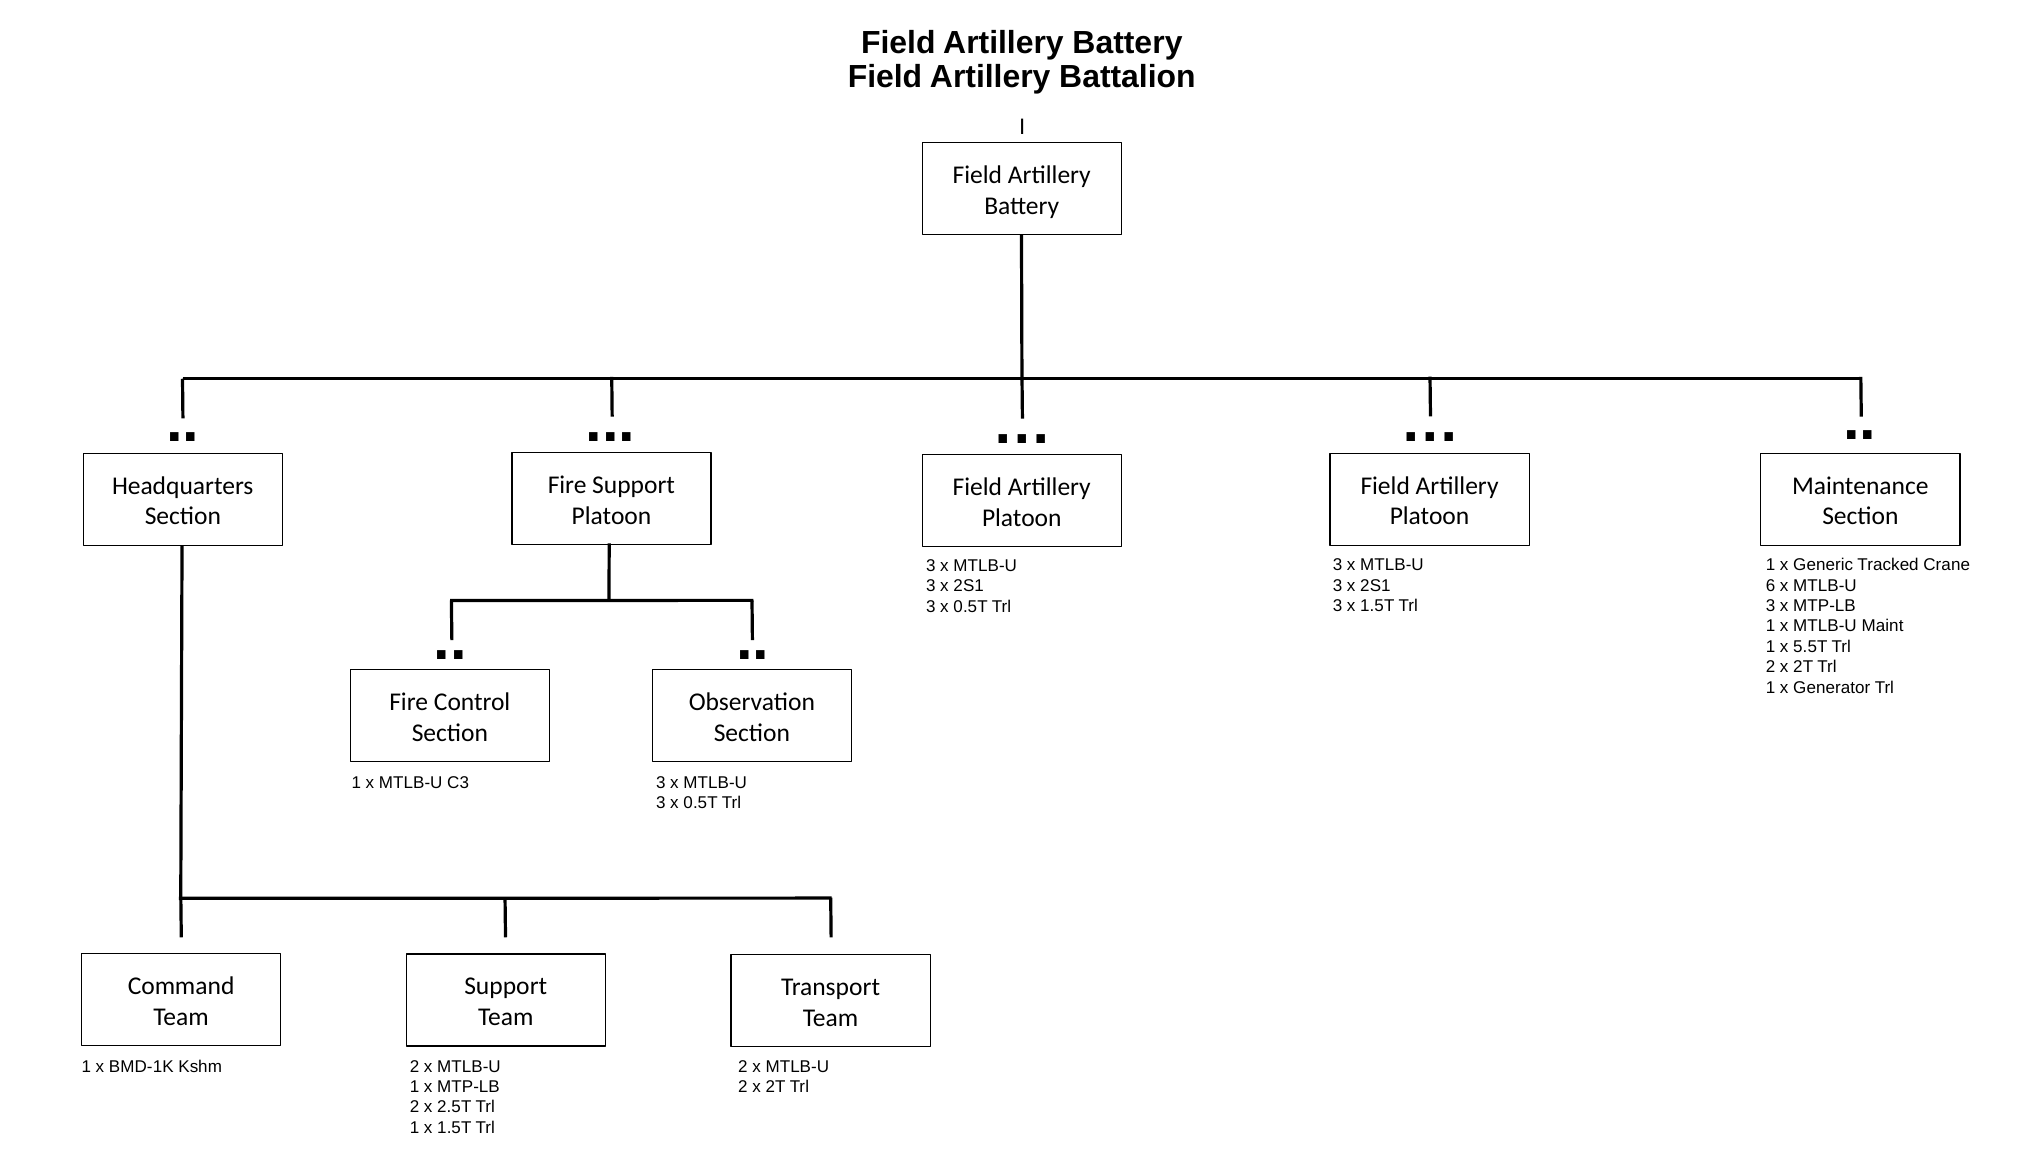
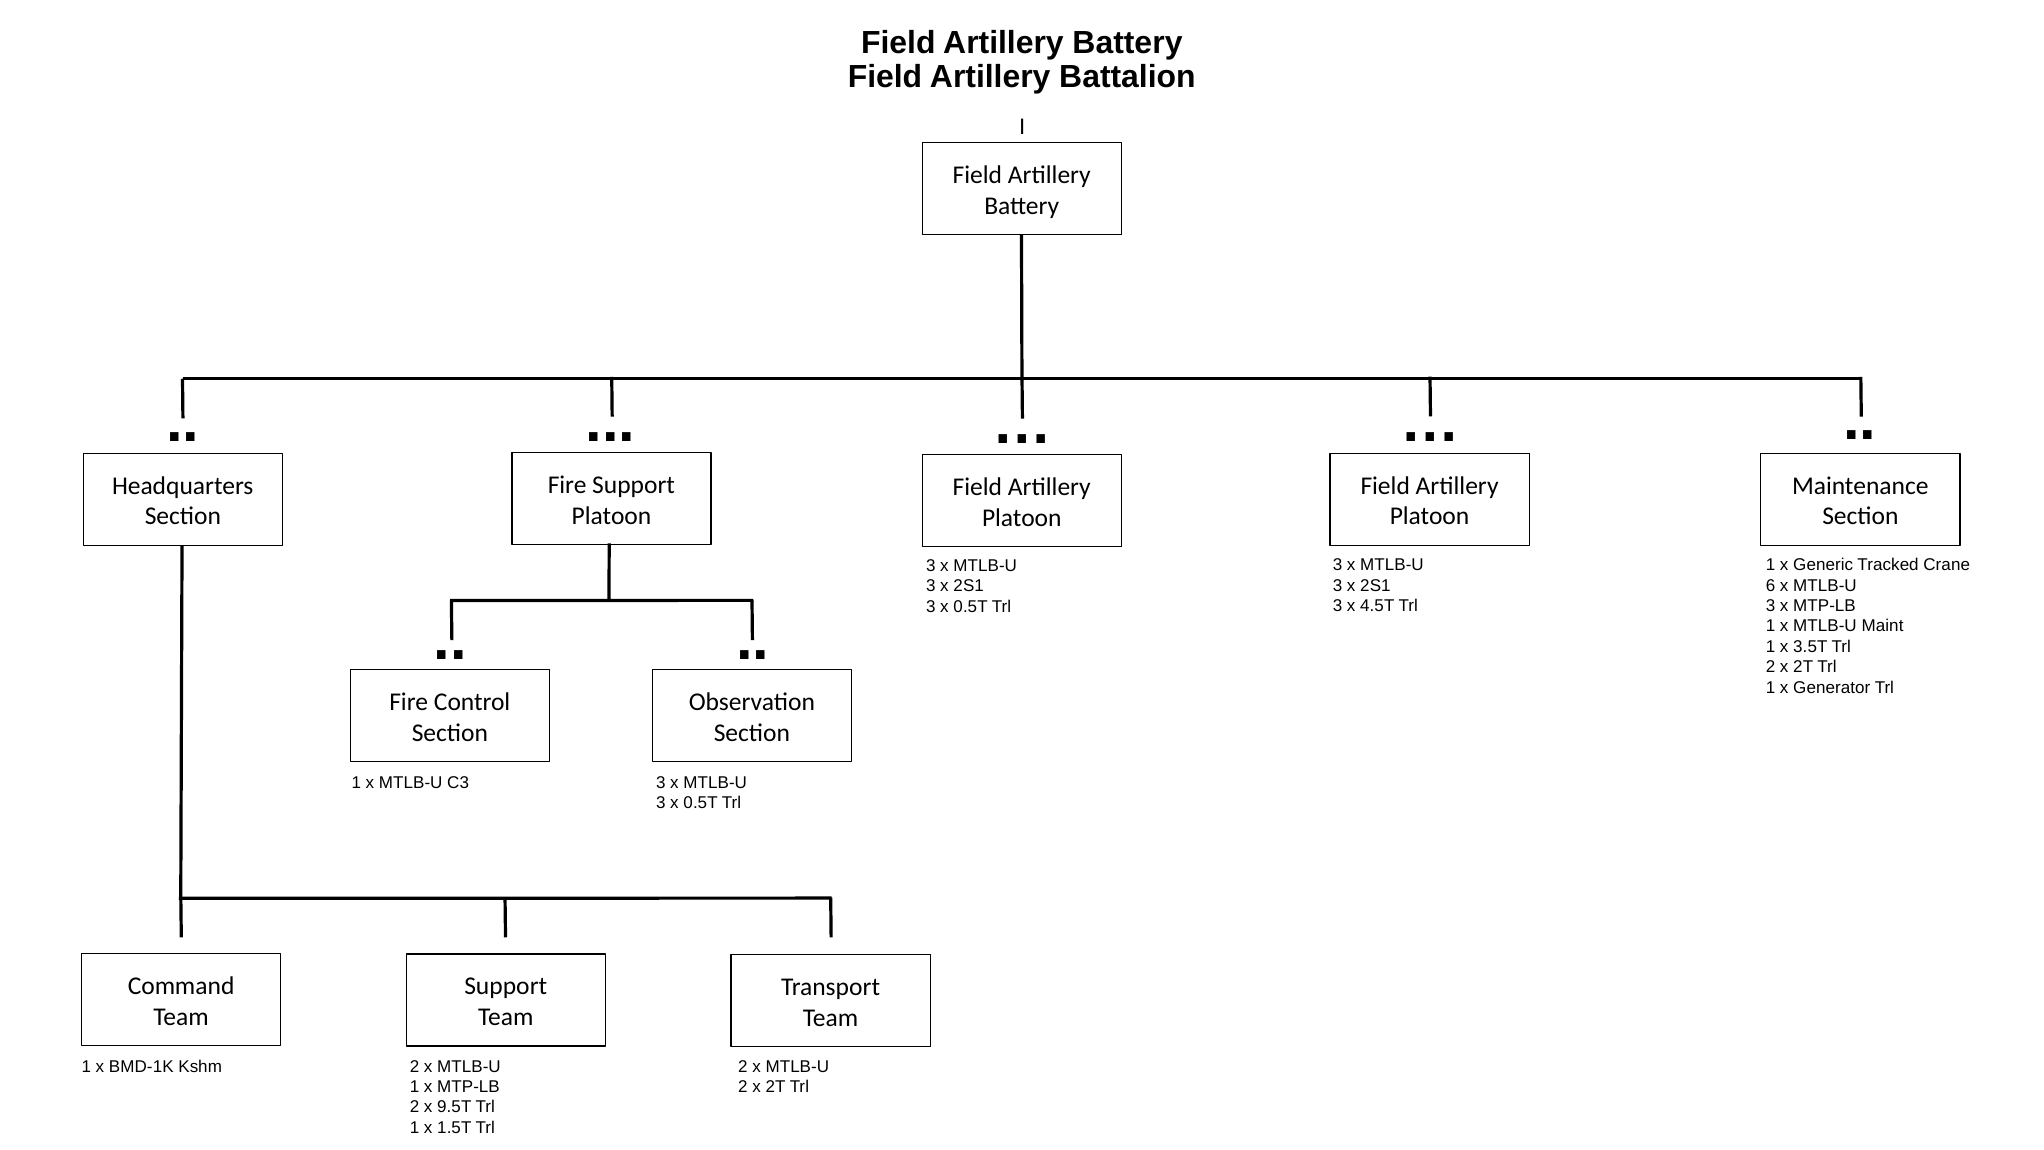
3 x 1.5T: 1.5T -> 4.5T
5.5T: 5.5T -> 3.5T
2.5T: 2.5T -> 9.5T
